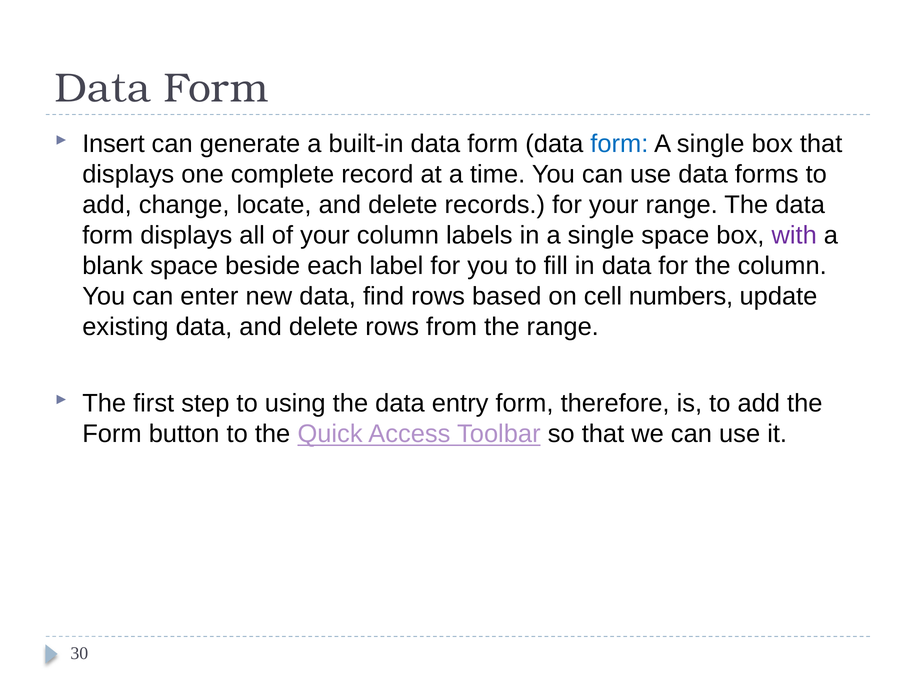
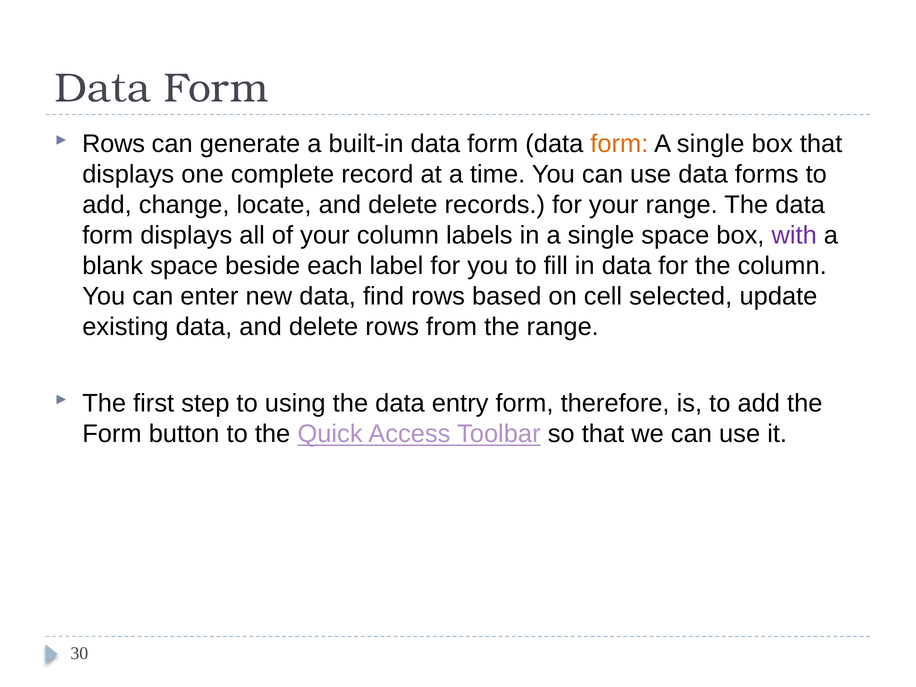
Insert at (114, 144): Insert -> Rows
form at (619, 144) colour: blue -> orange
numbers: numbers -> selected
